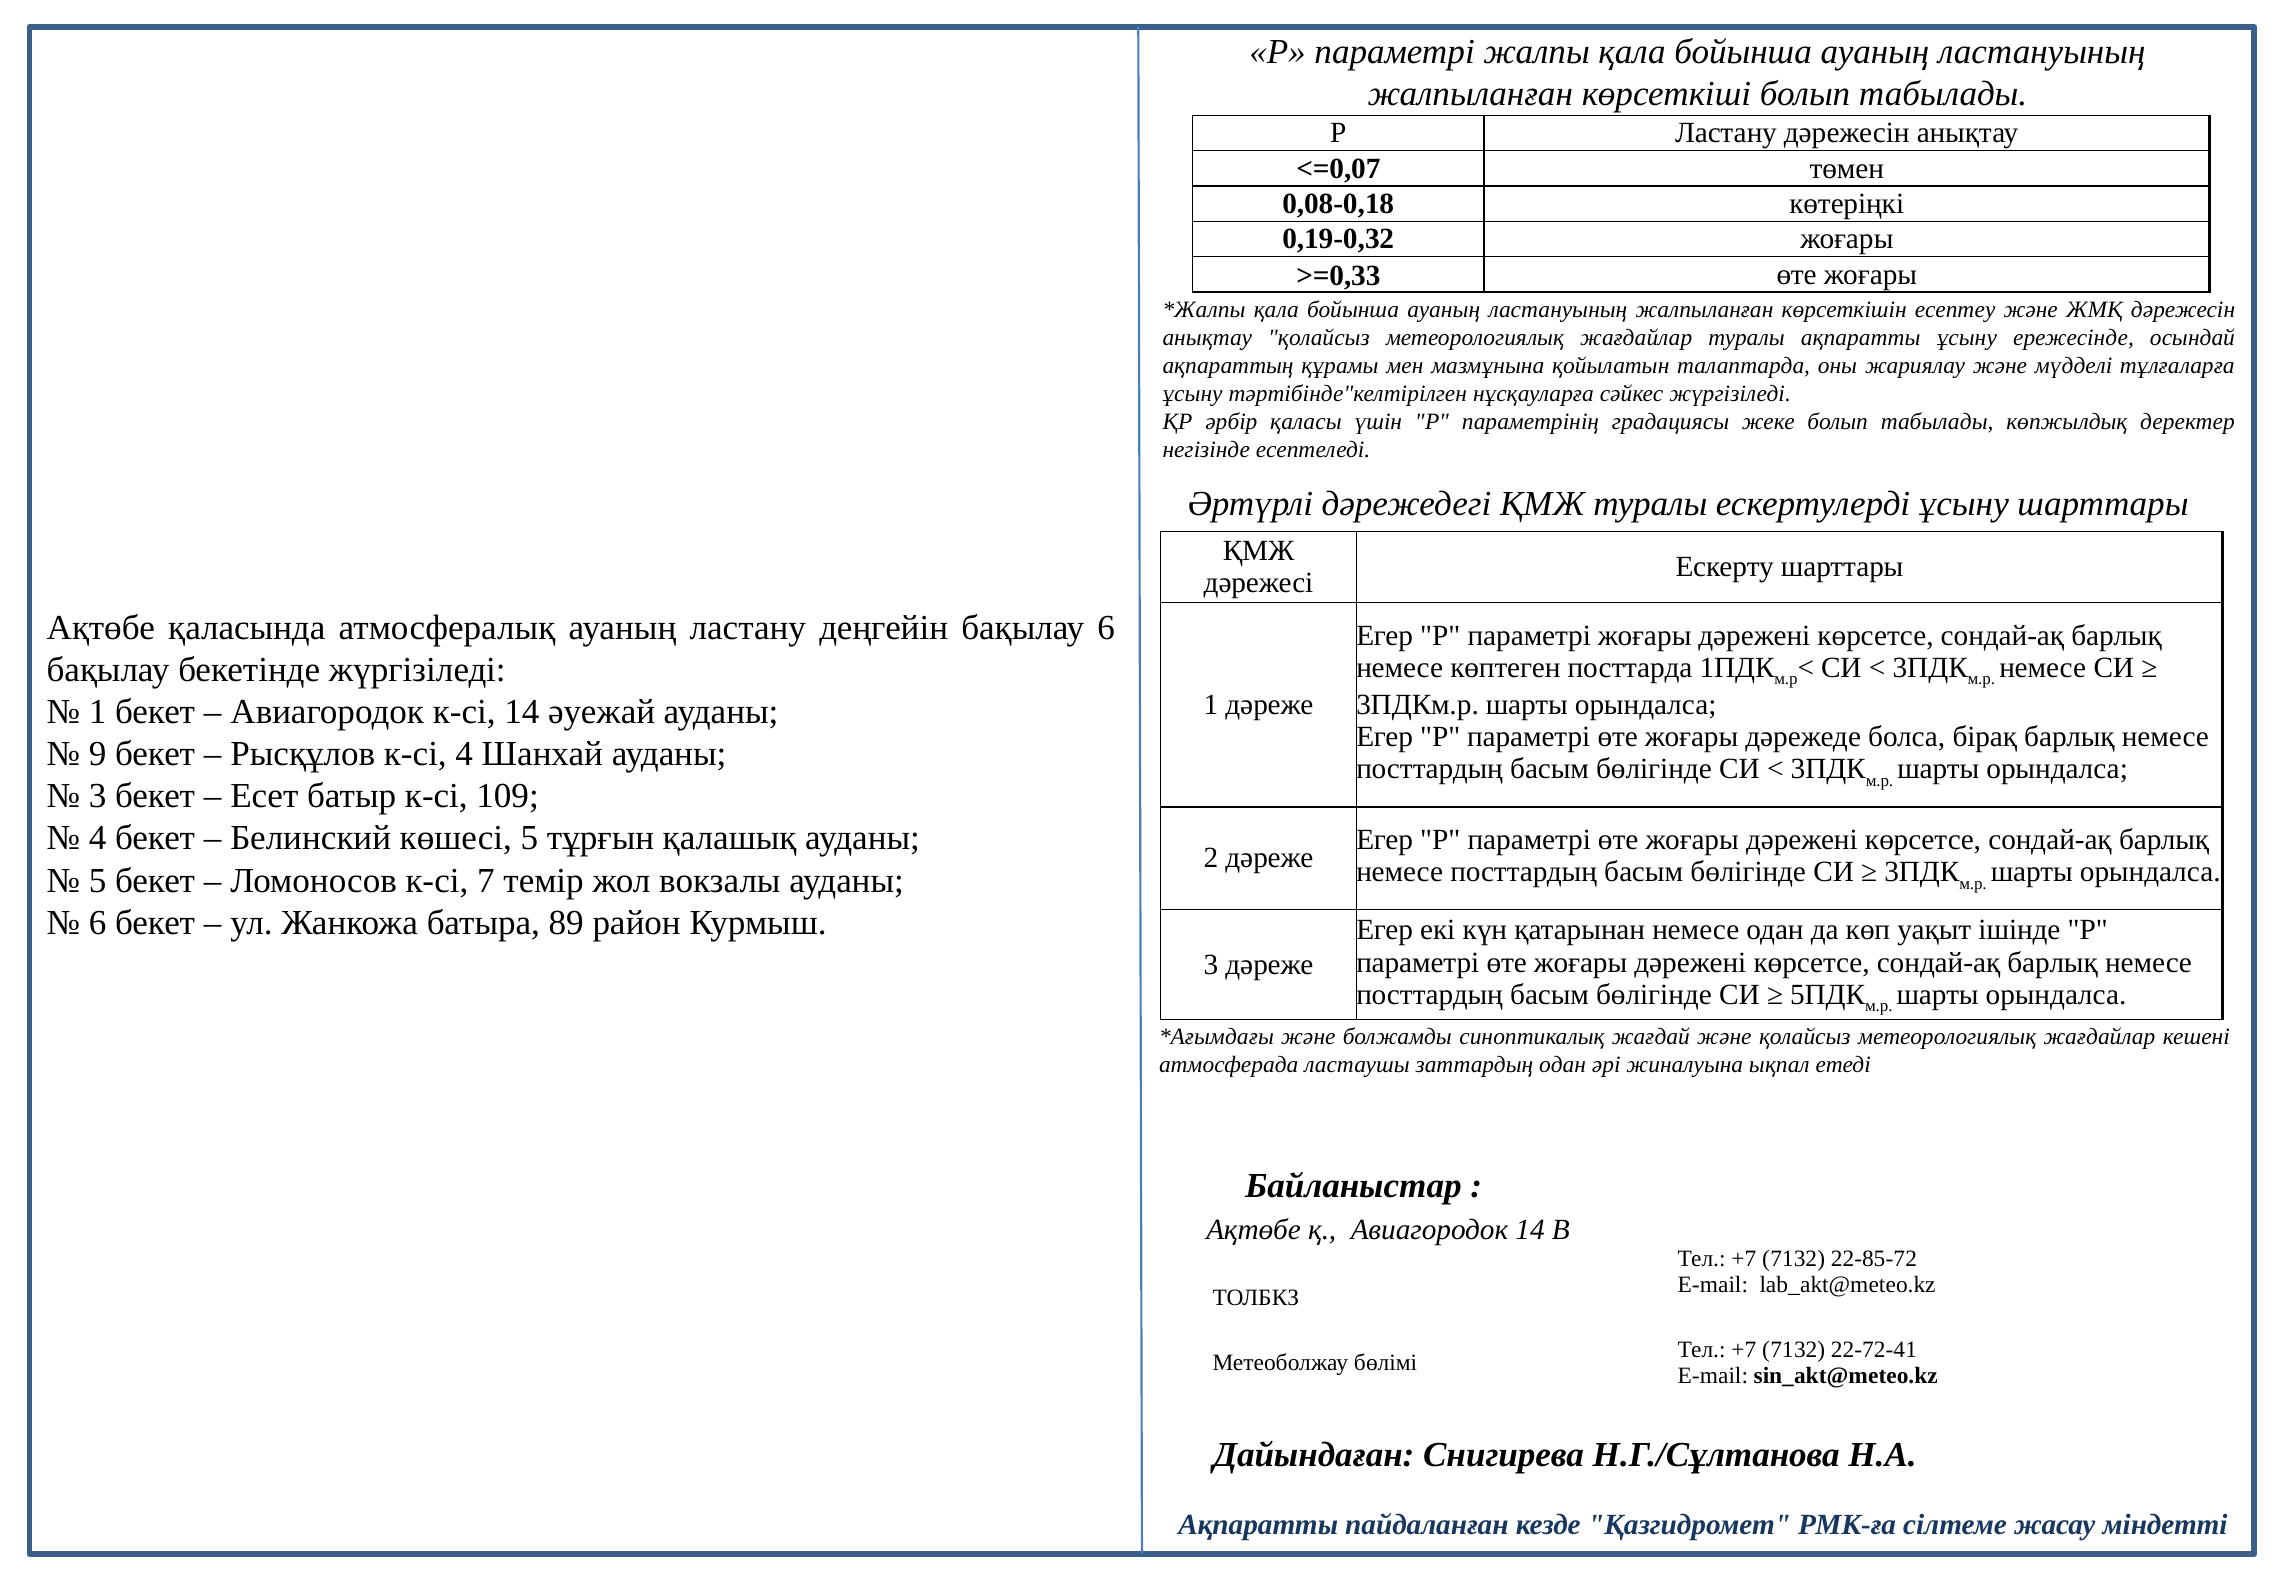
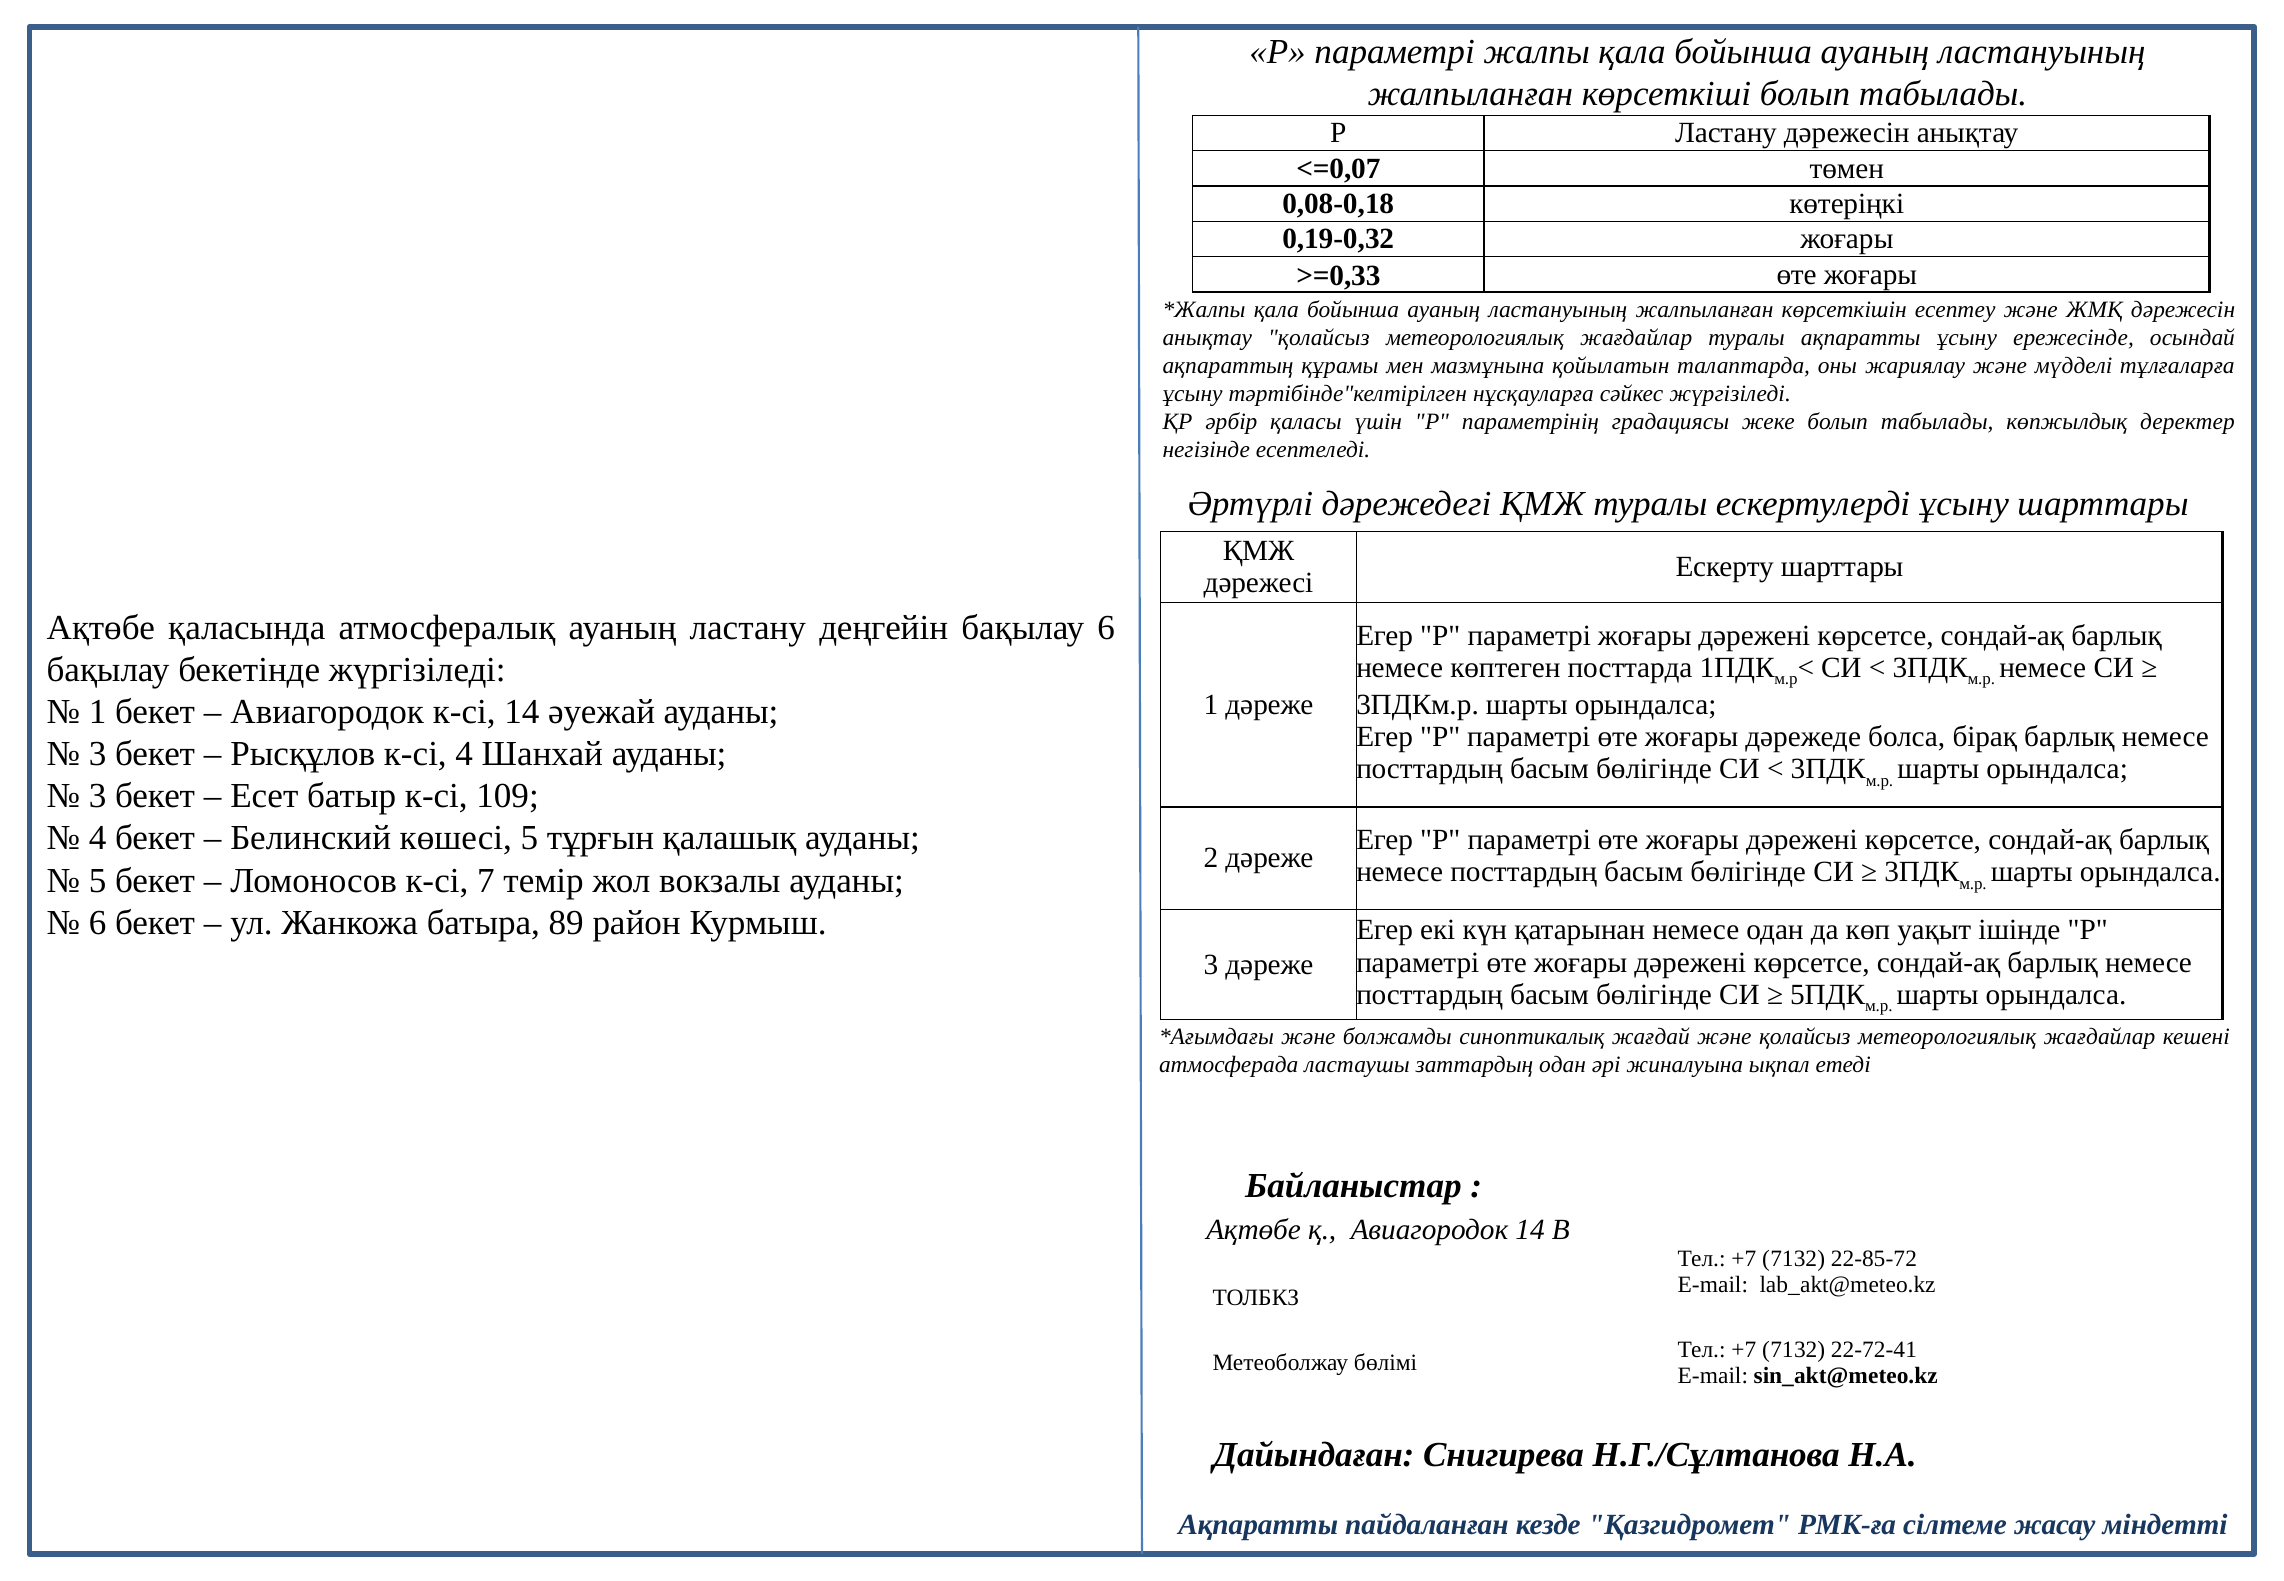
9 at (98, 754): 9 -> 3
